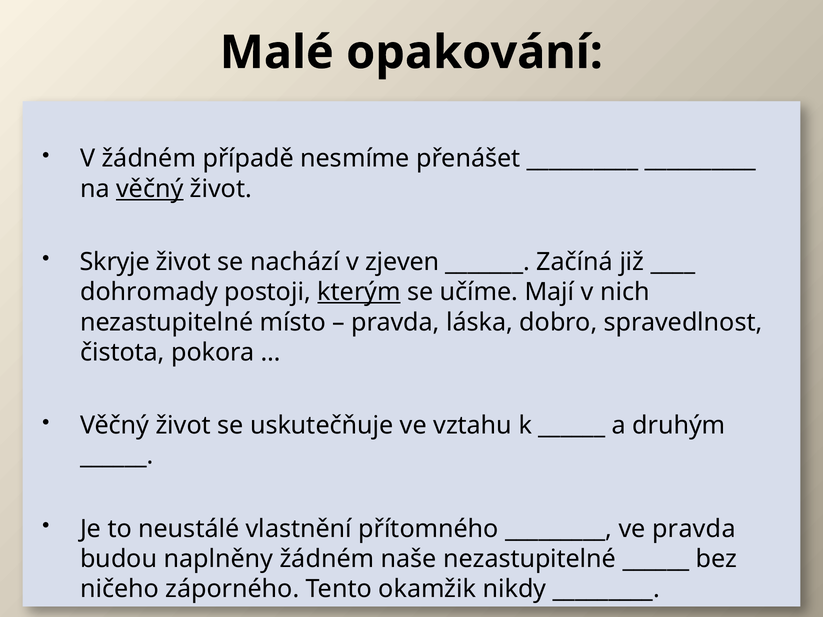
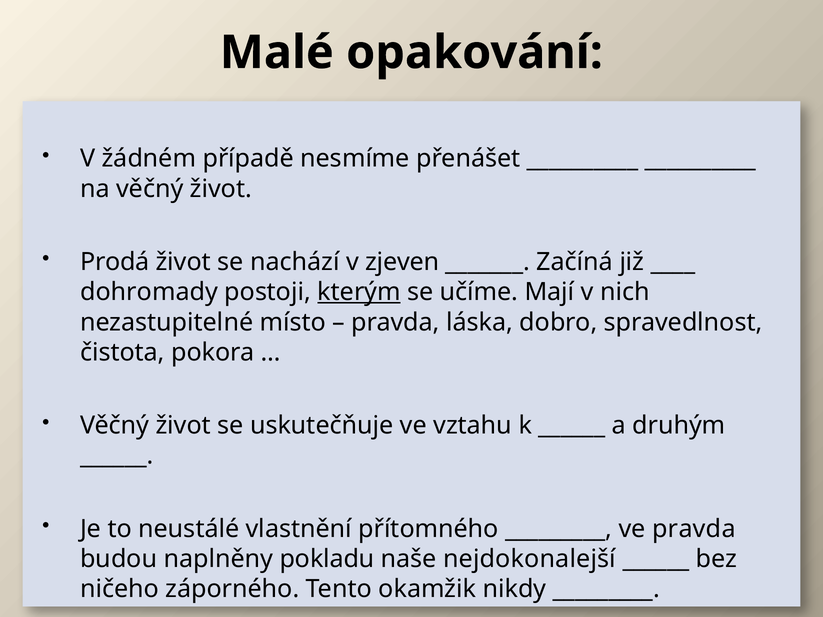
věčný at (150, 189) underline: present -> none
Skryje: Skryje -> Prodá
naplněny žádném: žádném -> pokladu
naše nezastupitelné: nezastupitelné -> nejdokonalejší
